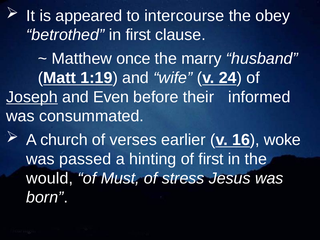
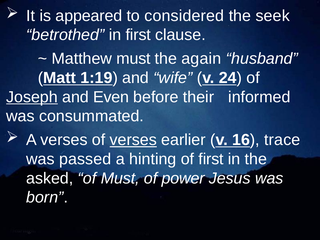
intercourse: intercourse -> considered
obey: obey -> seek
Matthew once: once -> must
marry: marry -> again
A church: church -> verses
verses at (133, 140) underline: none -> present
woke: woke -> trace
would: would -> asked
stress: stress -> power
